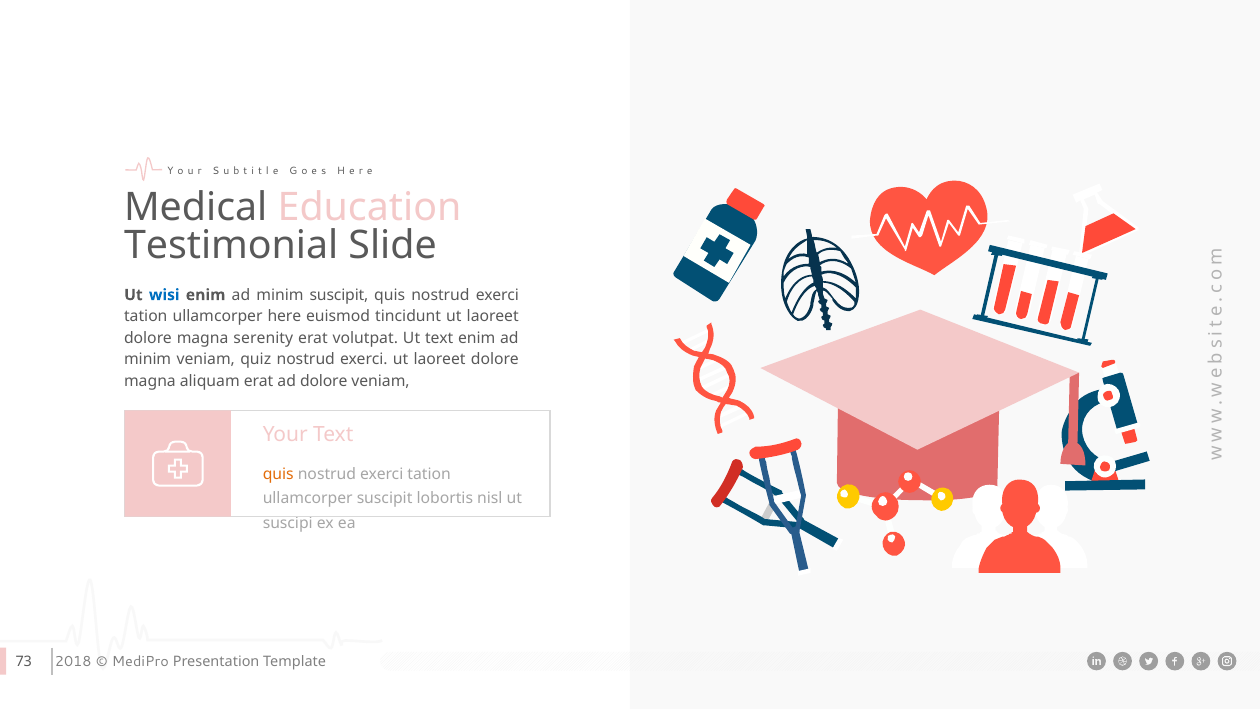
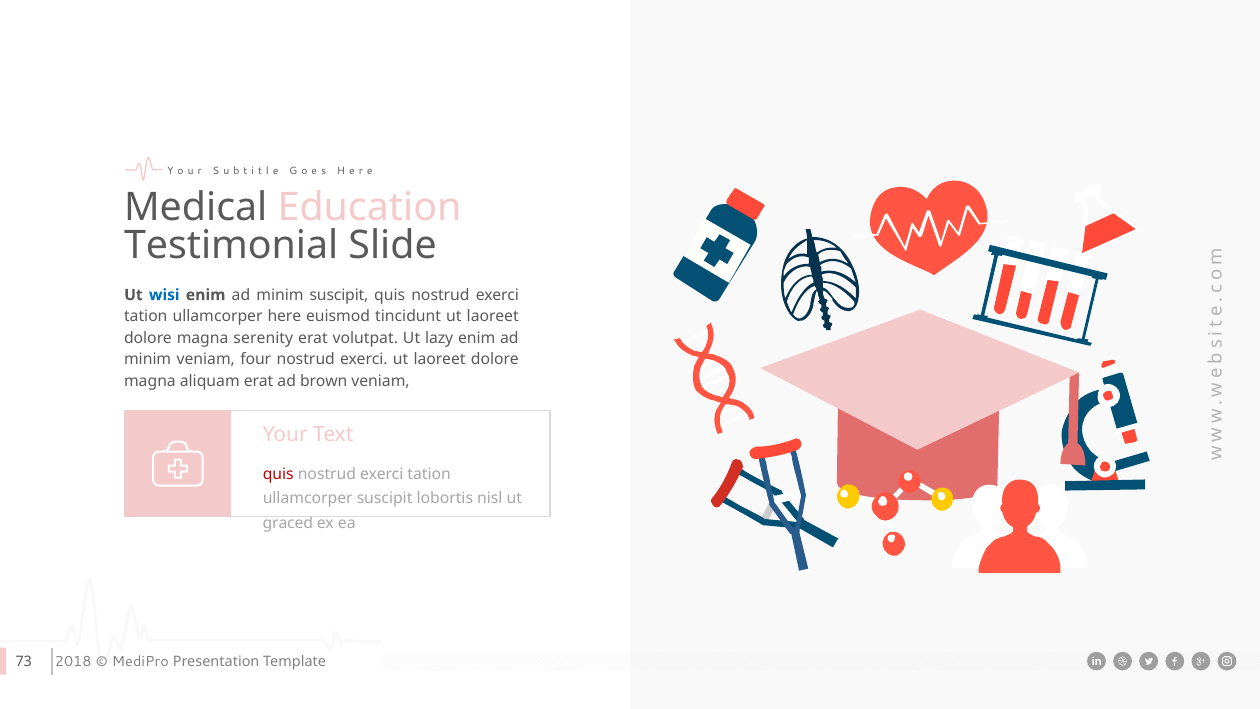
Ut text: text -> lazy
quiz: quiz -> four
ad dolore: dolore -> brown
quis at (278, 474) colour: orange -> red
suscipi: suscipi -> graced
